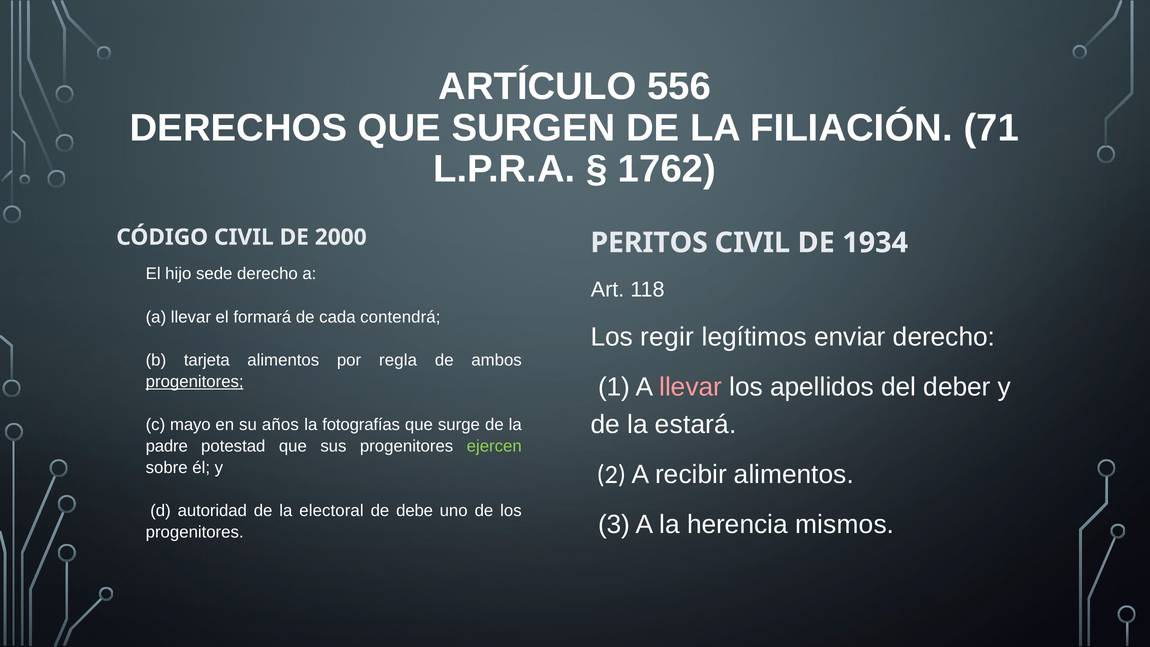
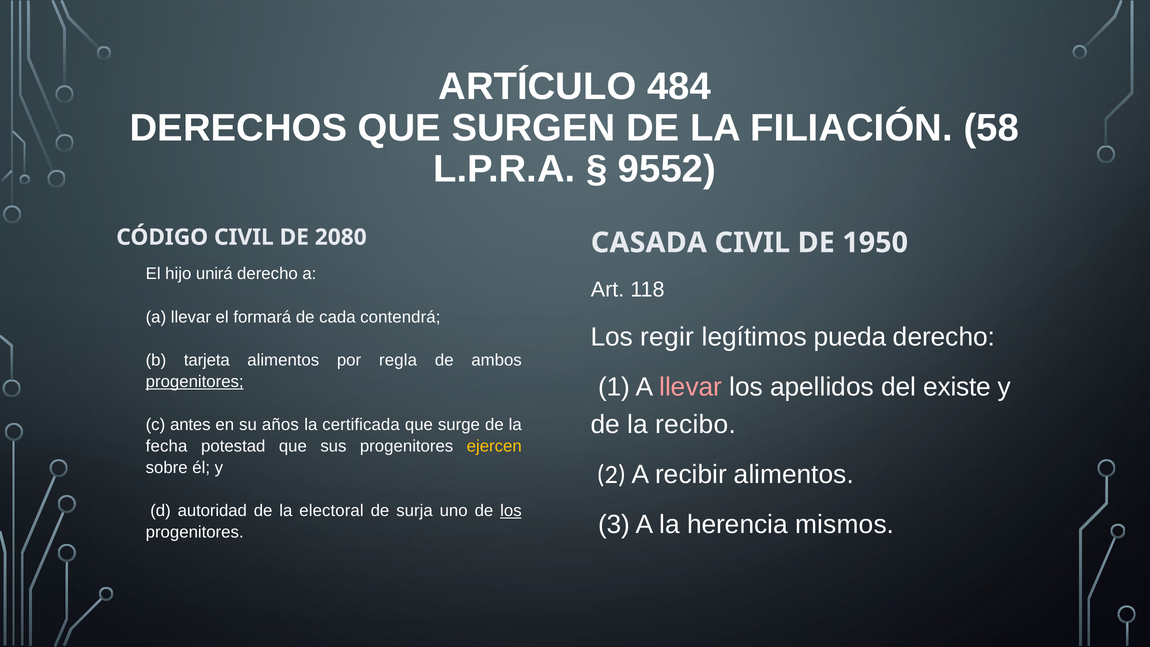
556: 556 -> 484
71: 71 -> 58
1762: 1762 -> 9552
2000: 2000 -> 2080
PERITOS: PERITOS -> CASADA
1934: 1934 -> 1950
sede: sede -> unirá
enviar: enviar -> pueda
deber: deber -> existe
estará: estará -> recibo
mayo: mayo -> antes
fotografías: fotografías -> certificada
padre: padre -> fecha
ejercen colour: light green -> yellow
debe: debe -> surja
los at (511, 511) underline: none -> present
